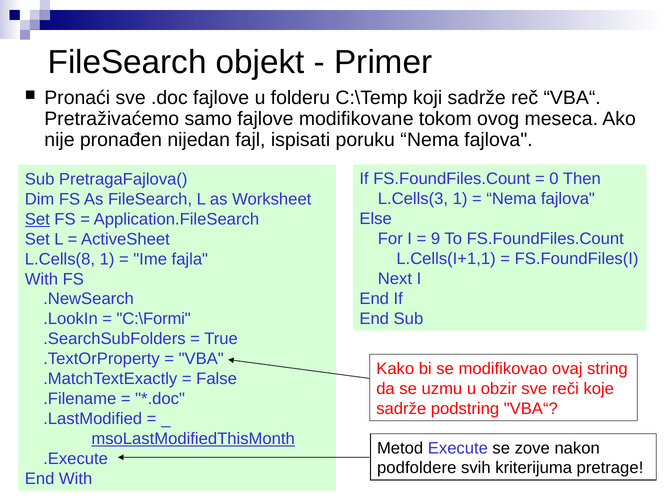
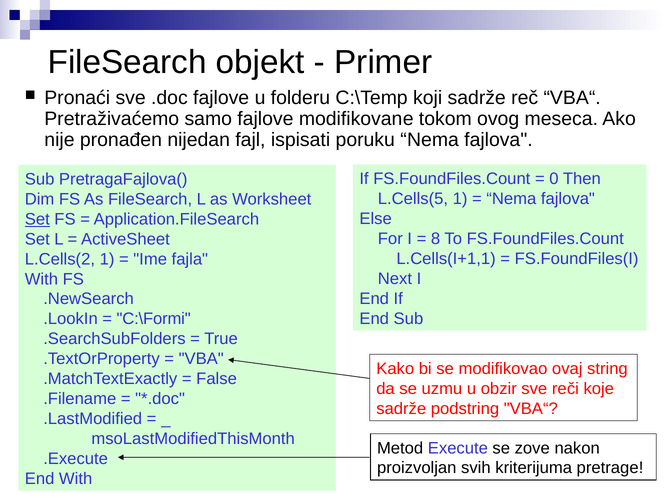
L.Cells(3: L.Cells(3 -> L.Cells(5
9: 9 -> 8
L.Cells(8: L.Cells(8 -> L.Cells(2
msoLastModifiedThisMonth underline: present -> none
podfoldere: podfoldere -> proizvoljan
